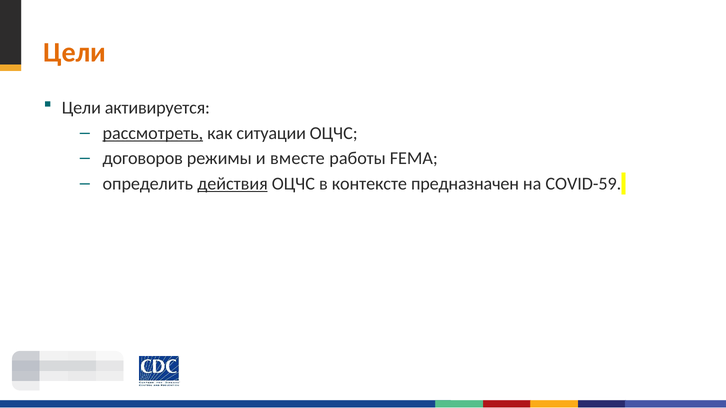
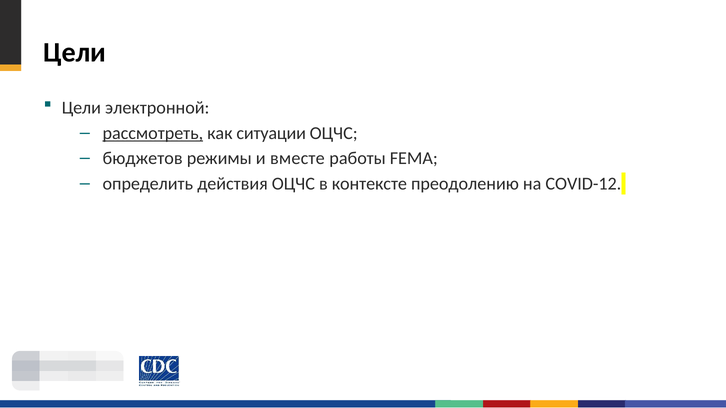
Цели at (75, 53) colour: orange -> black
активируется: активируется -> электронной
договоров: договоров -> бюджетов
действия underline: present -> none
предназначен: предназначен -> преодолению
COVID-59: COVID-59 -> COVID-12
